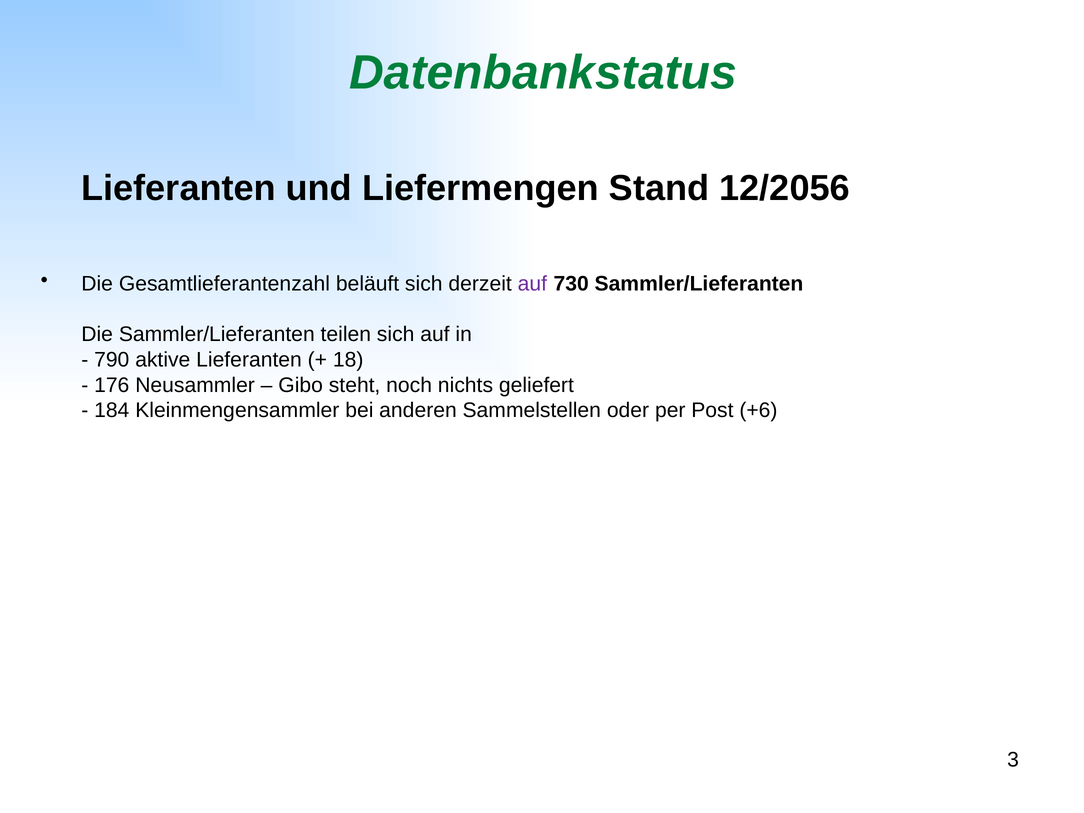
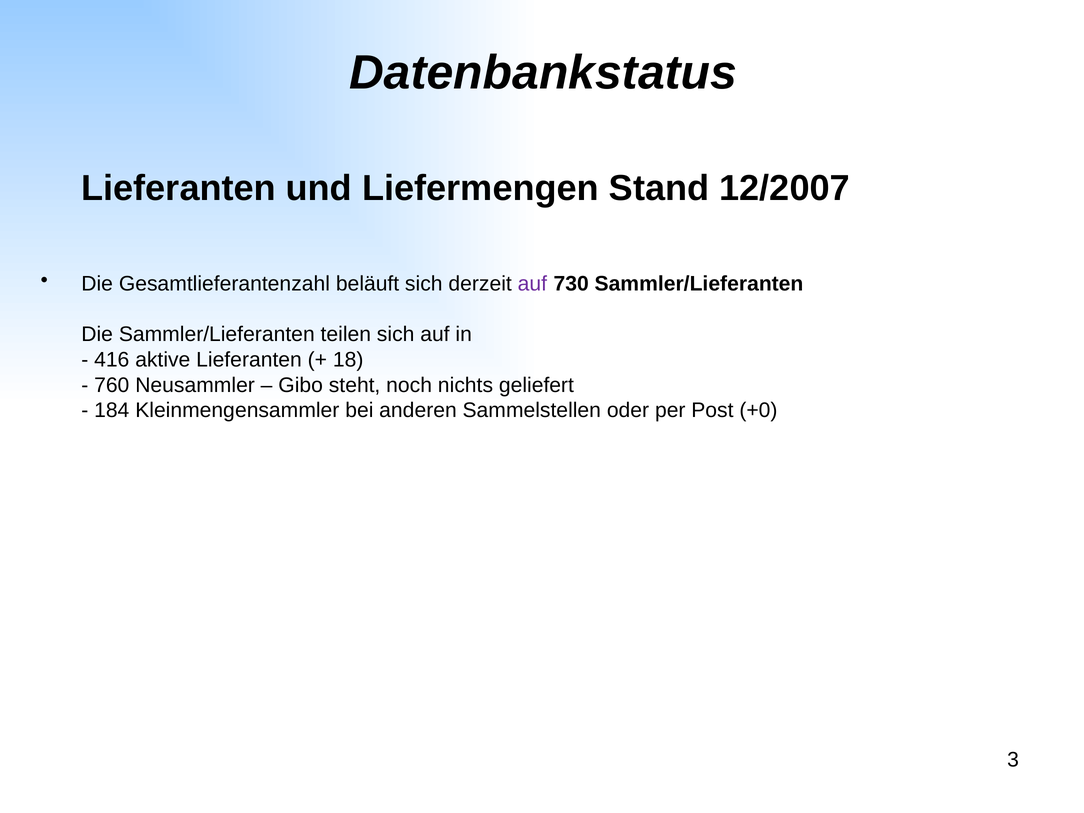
Datenbankstatus colour: green -> black
12/2056: 12/2056 -> 12/2007
790: 790 -> 416
176: 176 -> 760
+6: +6 -> +0
